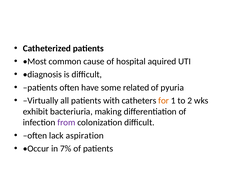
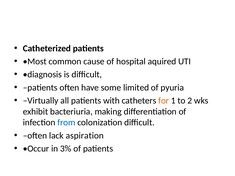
related: related -> limited
from colour: purple -> blue
7%: 7% -> 3%
